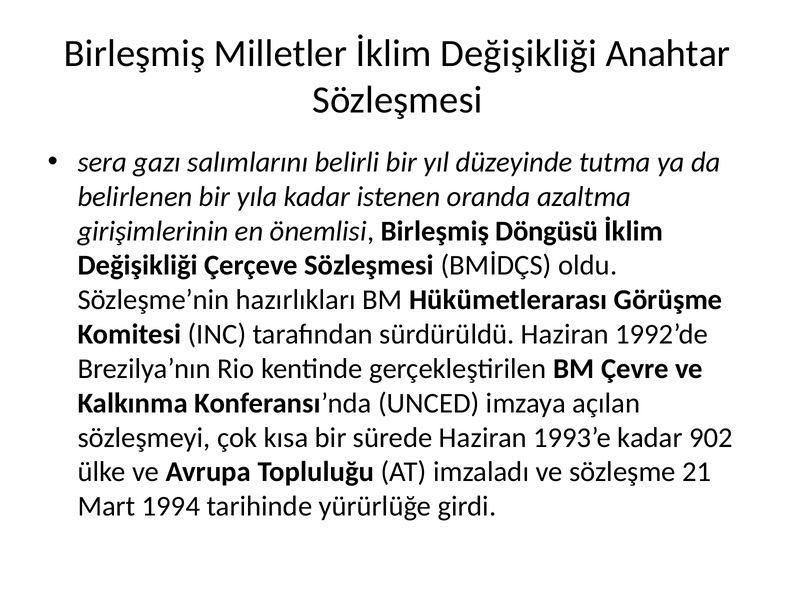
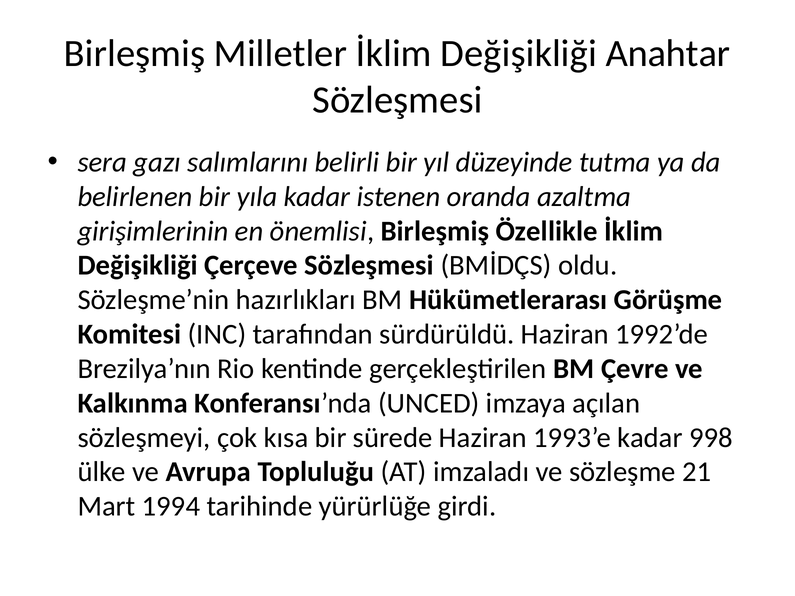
Döngüsü: Döngüsü -> Özellikle
902: 902 -> 998
